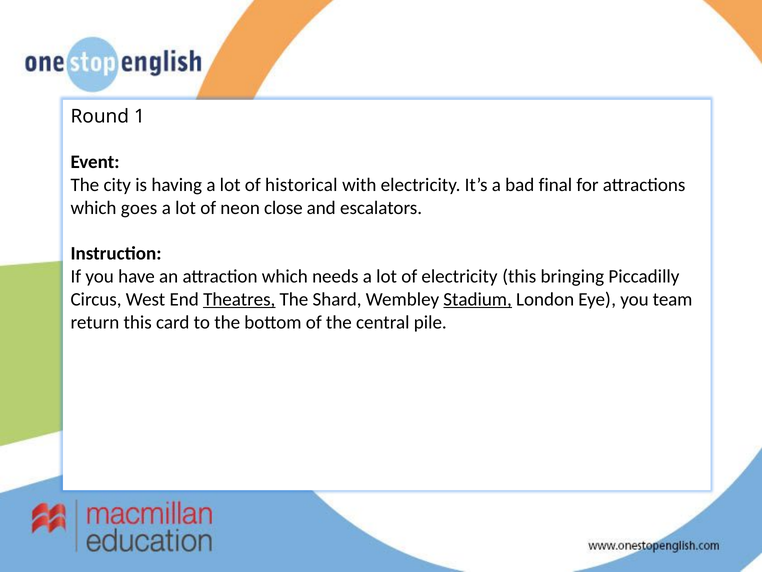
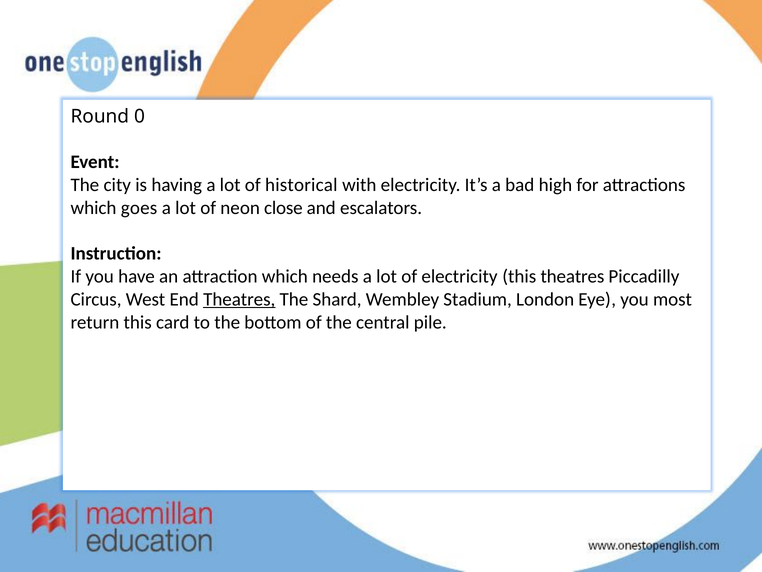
1: 1 -> 0
final: final -> high
this bringing: bringing -> theatres
Stadium underline: present -> none
team: team -> most
